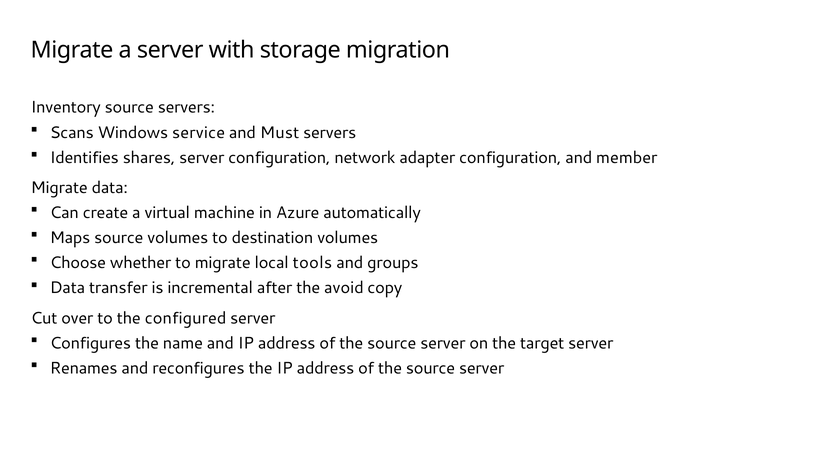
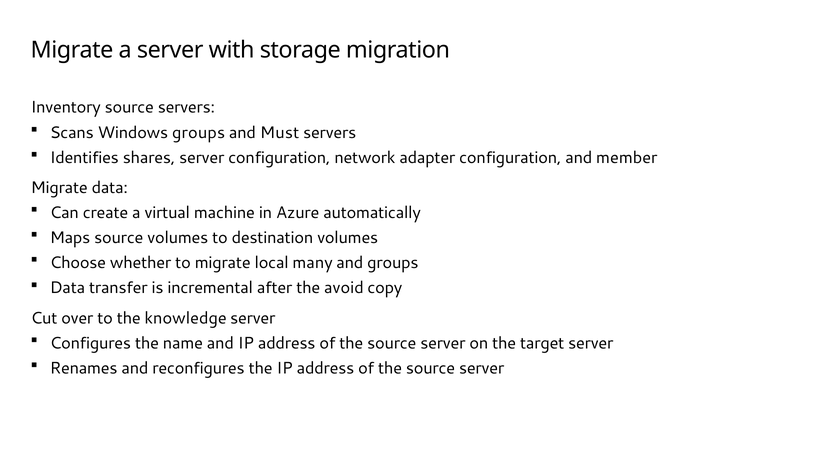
Windows service: service -> groups
tools: tools -> many
configured: configured -> knowledge
